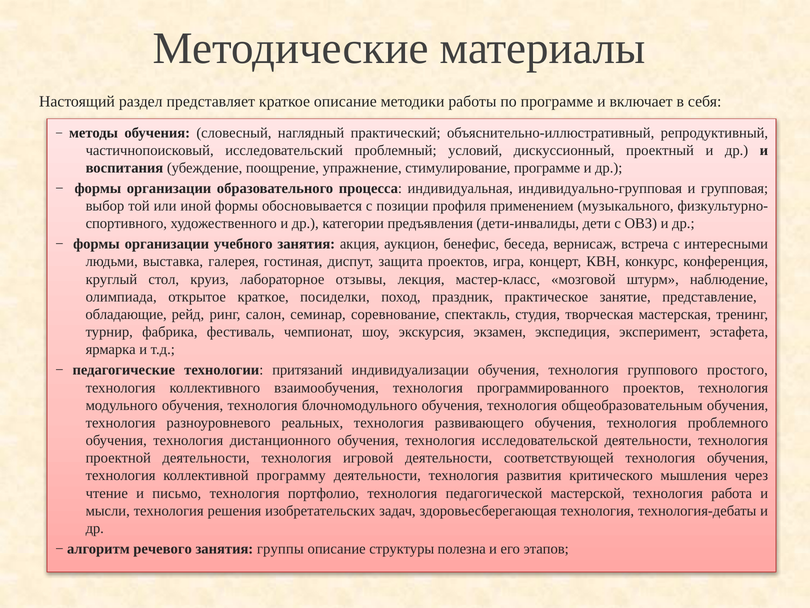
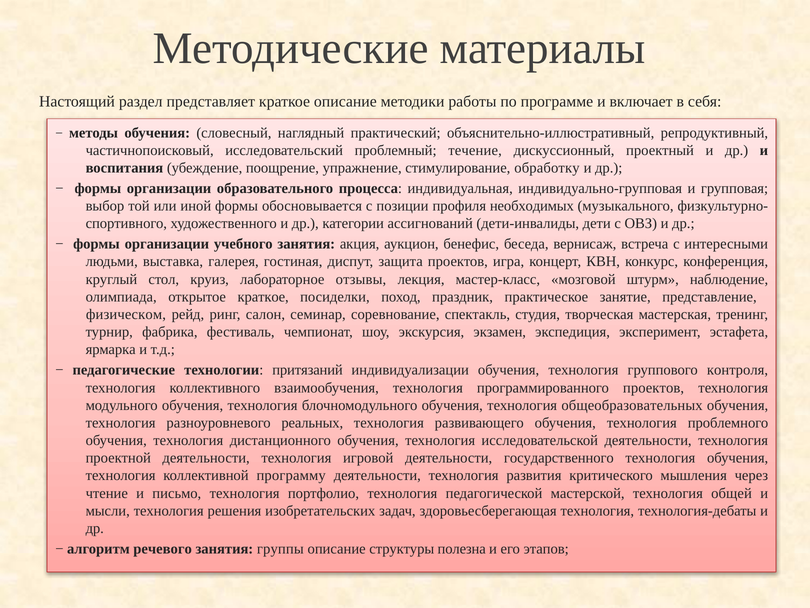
условий: условий -> течение
стимулирование программе: программе -> обработку
применением: применением -> необходимых
предъявления: предъявления -> ассигнований
обладающие: обладающие -> физическом
простого: простого -> контроля
общеобразовательным: общеобразовательным -> общеобразовательных
соответствующей: соответствующей -> государственного
работа: работа -> общей
